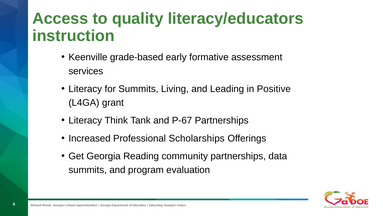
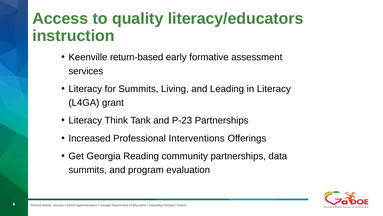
grade-based: grade-based -> return-based
in Positive: Positive -> Literacy
P-67: P-67 -> P-23
Scholarships: Scholarships -> Interventions
